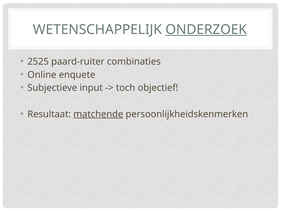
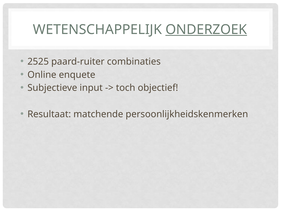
matchende underline: present -> none
